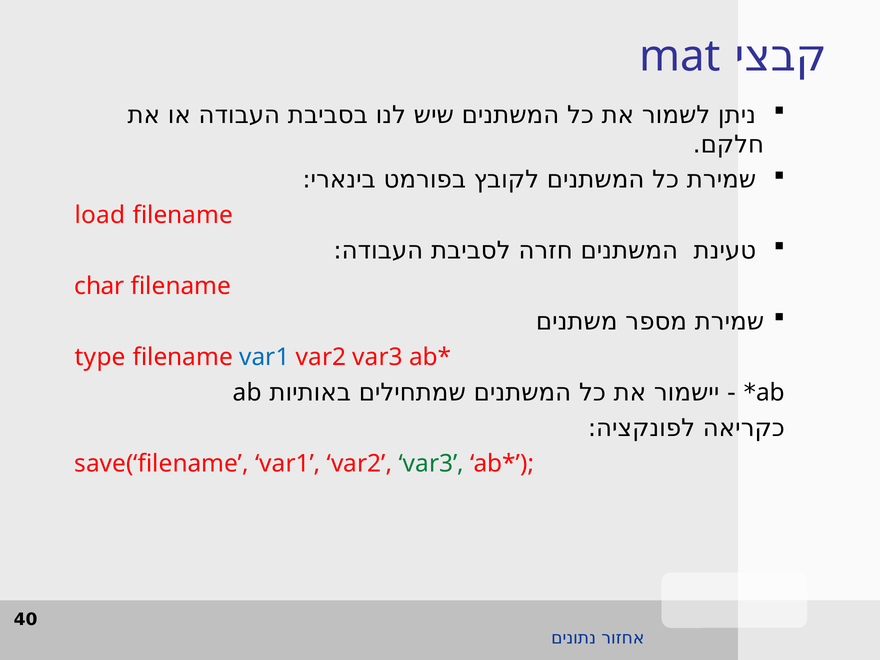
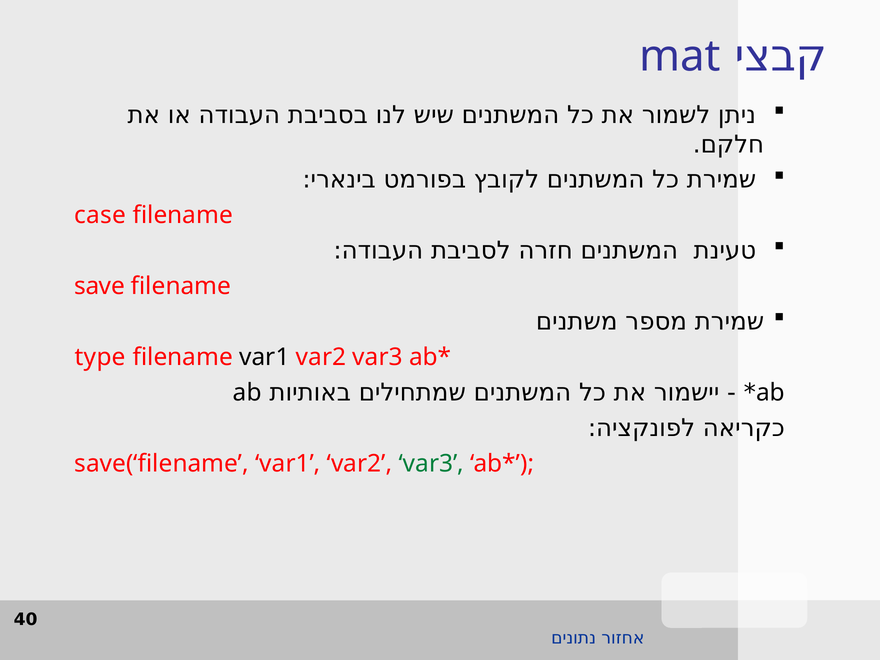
load: load -> case
char: char -> save
var1 at (264, 357) colour: blue -> black
